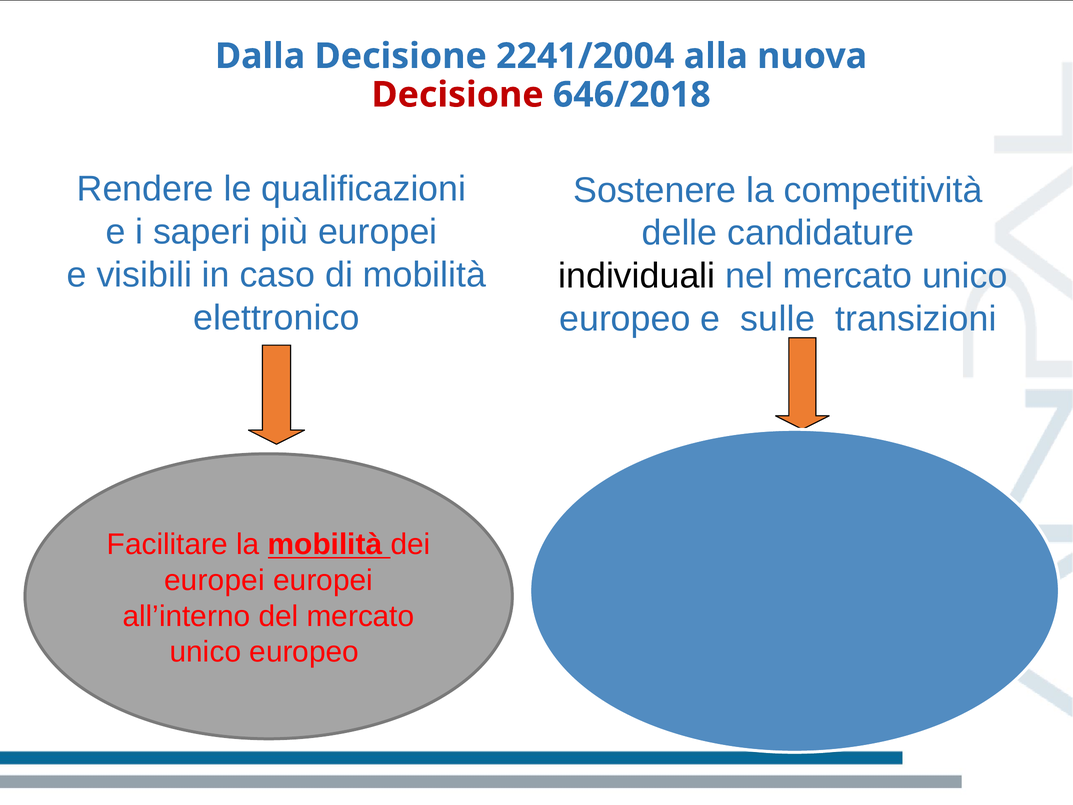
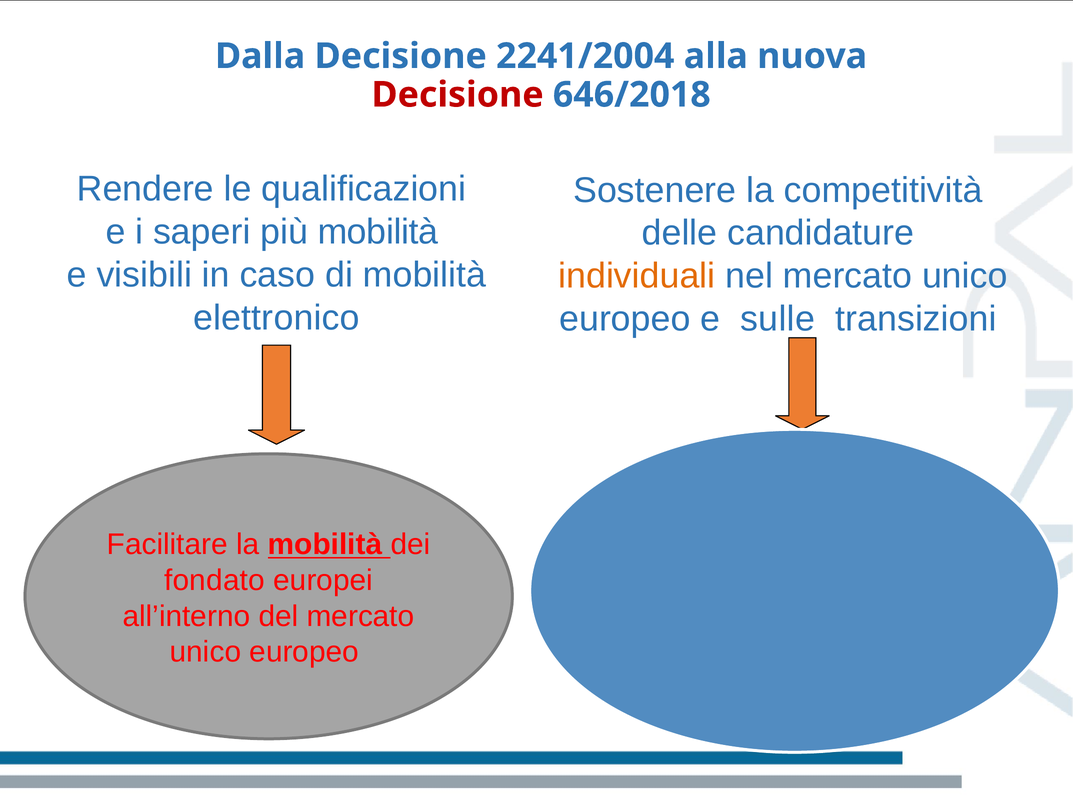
più europei: europei -> mobilità
individuali colour: black -> orange
europei at (214, 580): europei -> fondato
